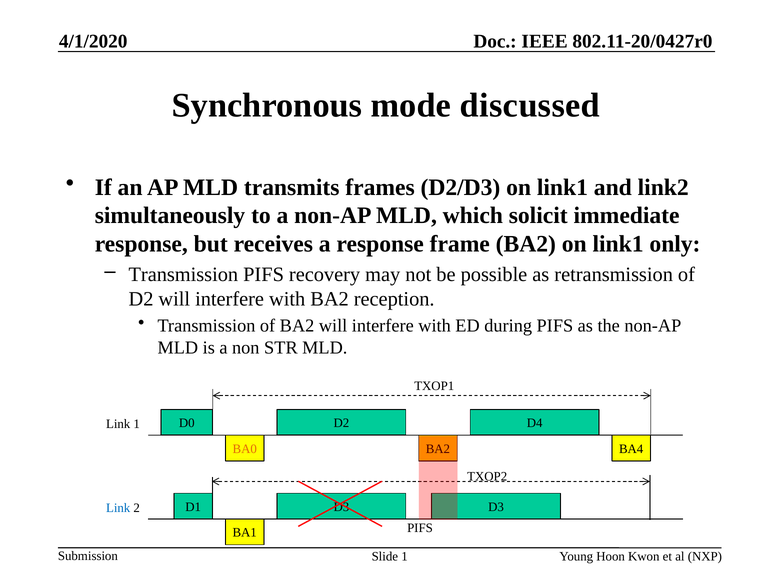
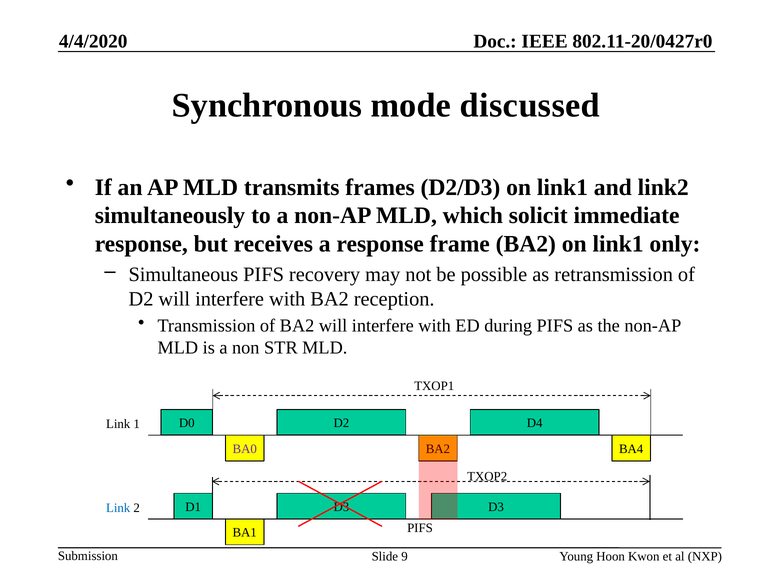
4/1/2020: 4/1/2020 -> 4/4/2020
Transmission at (183, 274): Transmission -> Simultaneous
BA0 colour: orange -> purple
Slide 1: 1 -> 9
